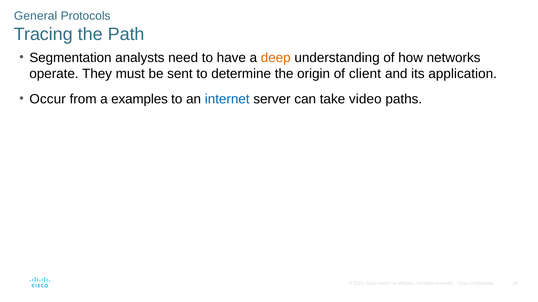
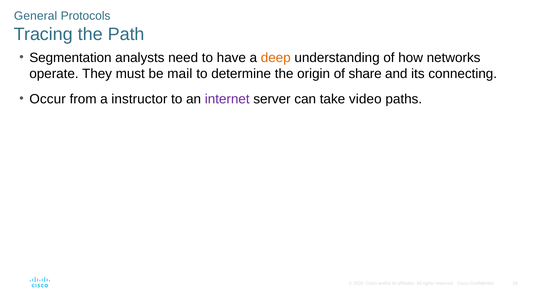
sent: sent -> mail
client: client -> share
application: application -> connecting
examples: examples -> instructor
internet colour: blue -> purple
